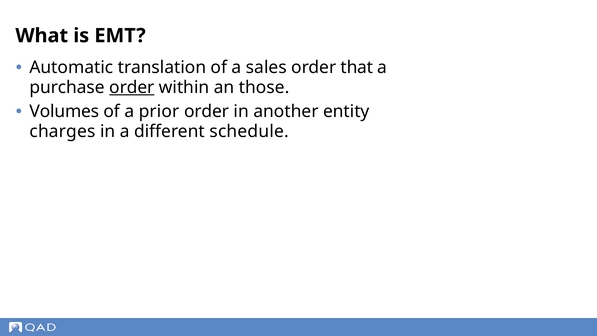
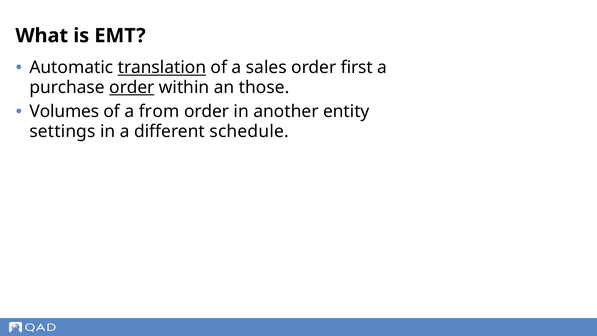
translation underline: none -> present
that: that -> first
prior: prior -> from
charges: charges -> settings
